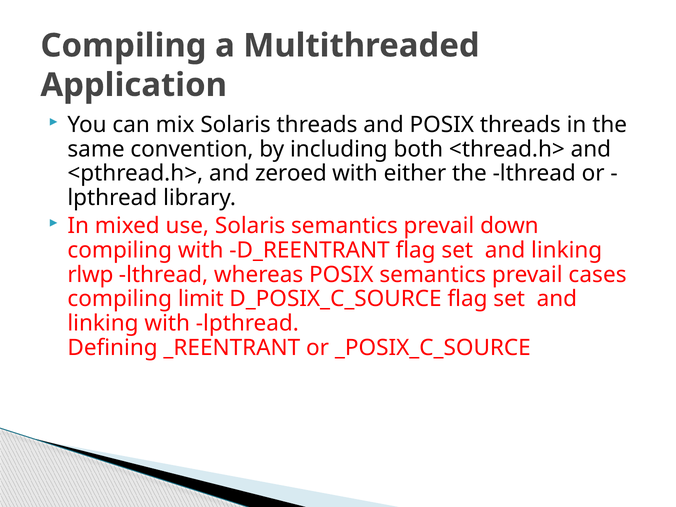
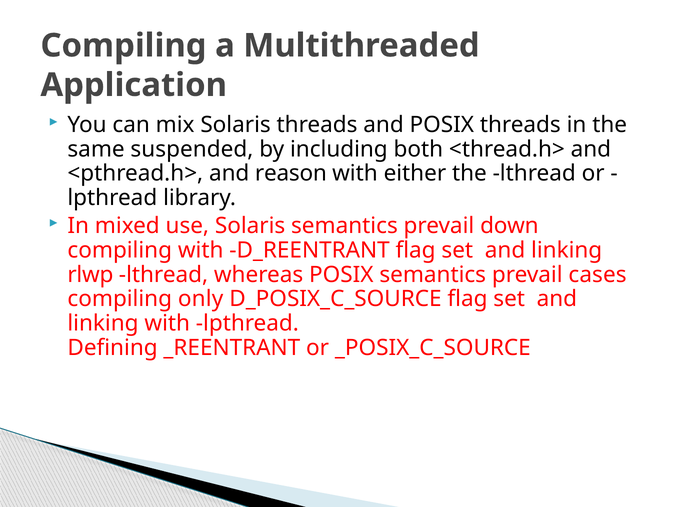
convention: convention -> suspended
zeroed: zeroed -> reason
limit: limit -> only
